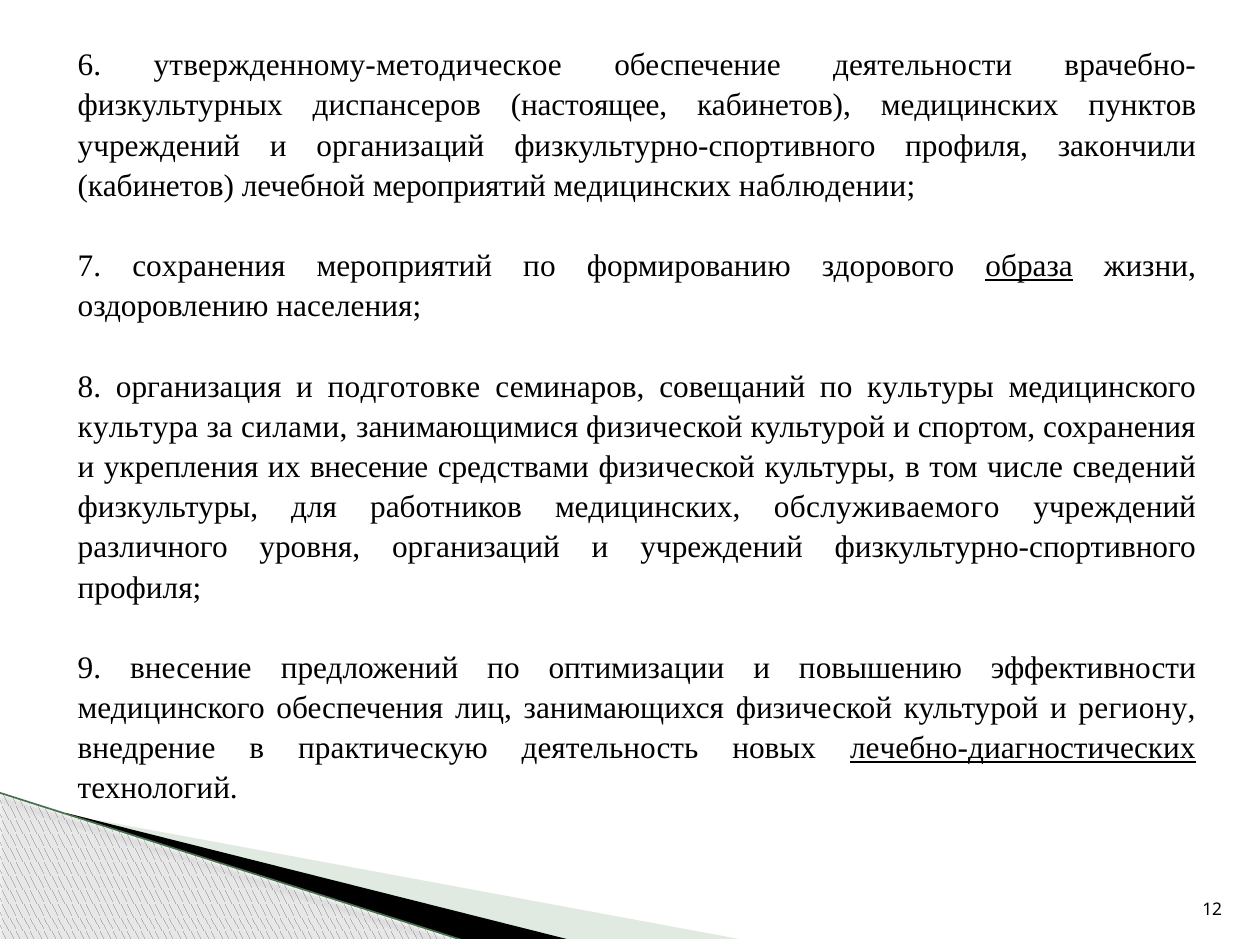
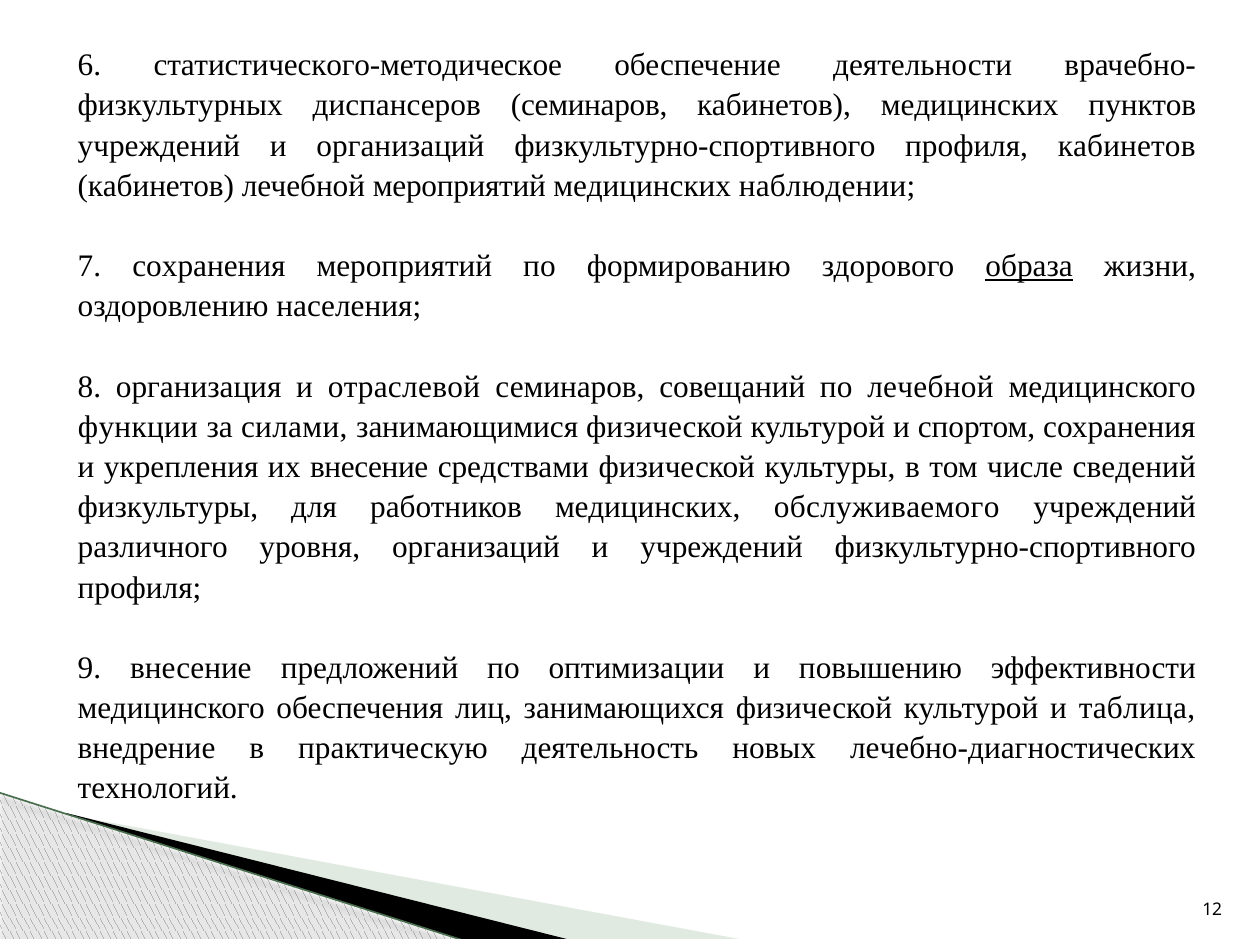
утвержденному-методическое: утвержденному-методическое -> статистического-методическое
диспансеров настоящее: настоящее -> семинаров
профиля закончили: закончили -> кабинетов
подготовке: подготовке -> отраслевой
по культуры: культуры -> лечебной
культура: культура -> функции
региону: региону -> таблица
лечебно-диагностических underline: present -> none
